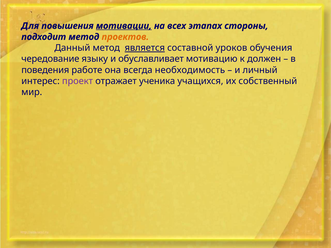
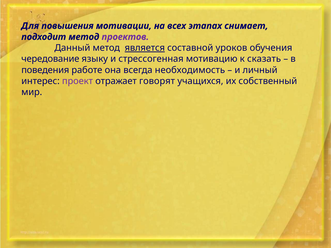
мотивации underline: present -> none
стороны: стороны -> снимает
проектов colour: orange -> purple
обуславливает: обуславливает -> стрессогенная
должен: должен -> сказать
ученика: ученика -> говорят
